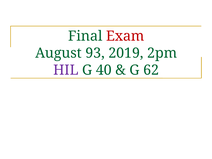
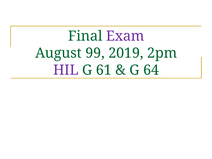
Exam colour: red -> purple
93: 93 -> 99
40: 40 -> 61
62: 62 -> 64
